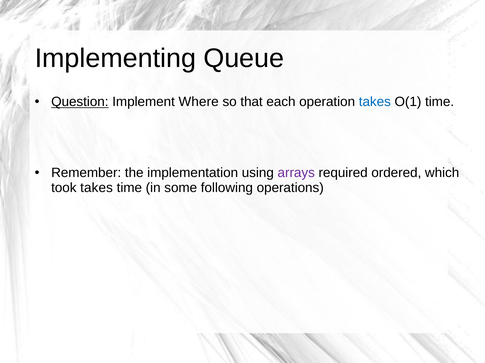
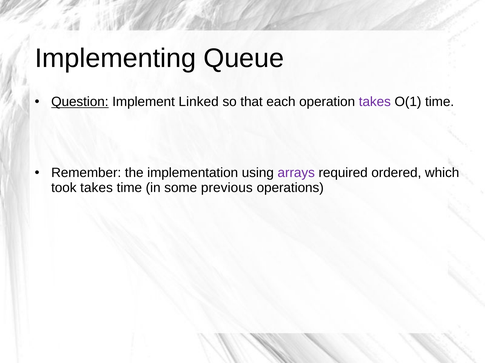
Where: Where -> Linked
takes at (375, 102) colour: blue -> purple
following: following -> previous
